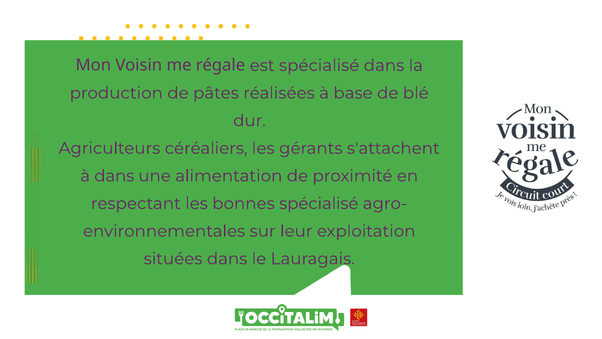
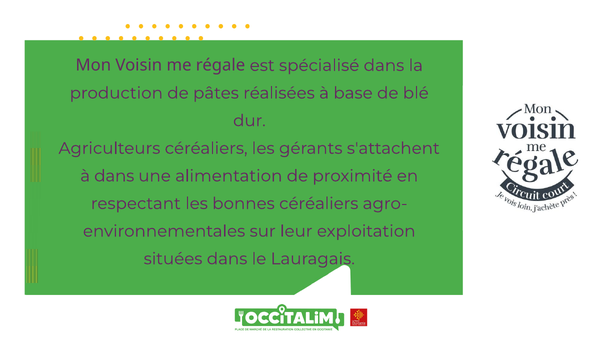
bonnes spécialisé: spécialisé -> céréaliers
